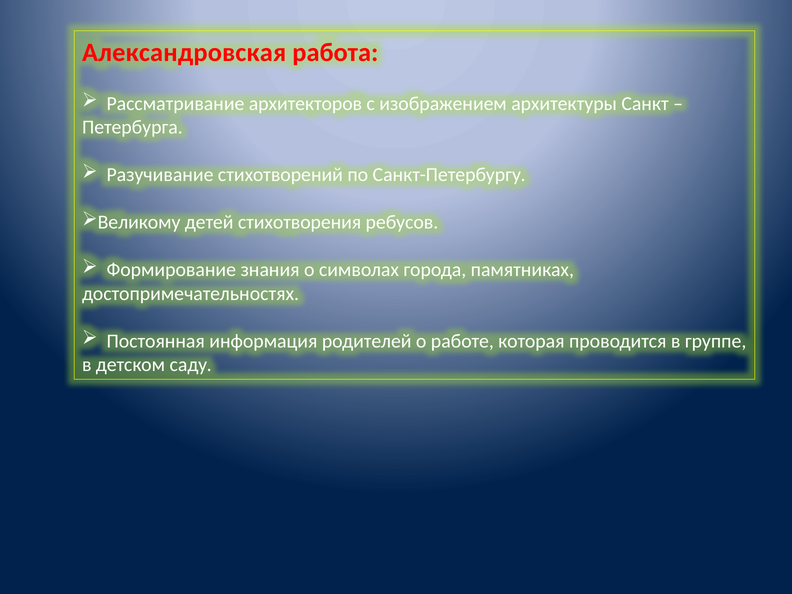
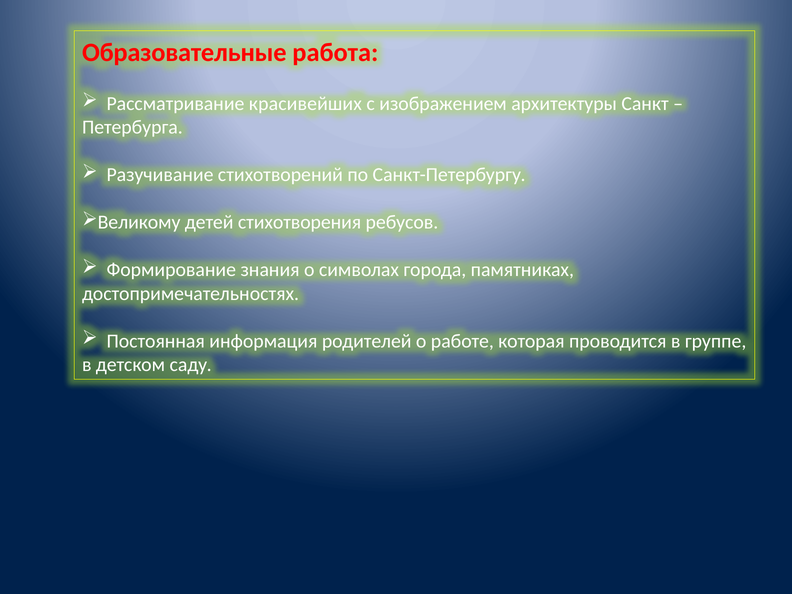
Александровская: Александровская -> Образовательные
архитекторов: архитекторов -> красивейших
